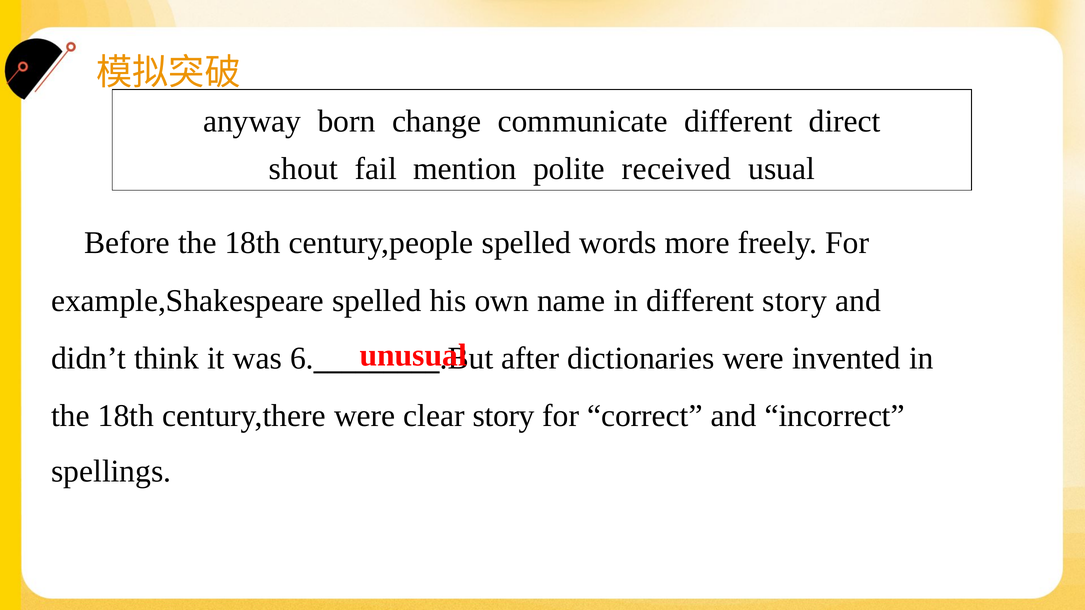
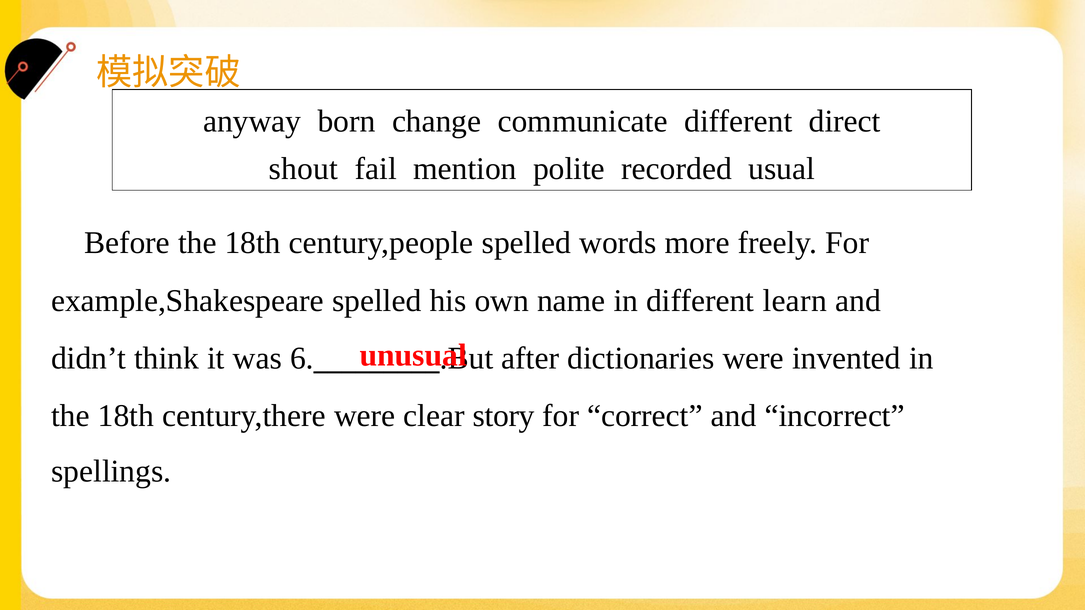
received: received -> recorded
different story: story -> learn
